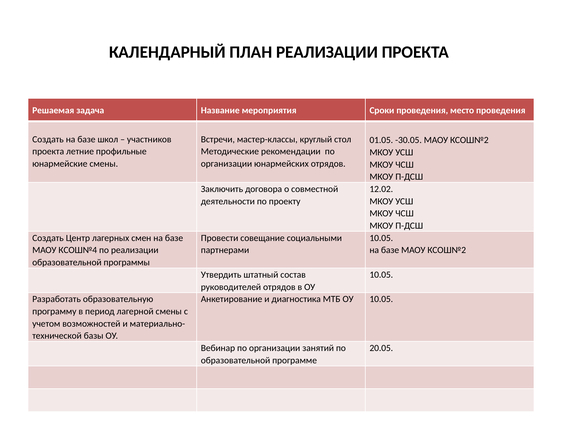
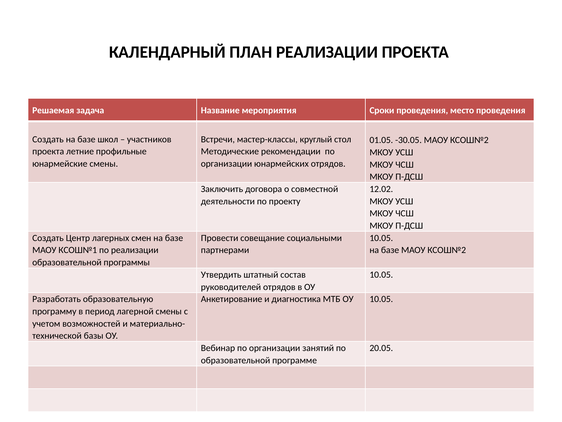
КСОШ№4: КСОШ№4 -> КСОШ№1
